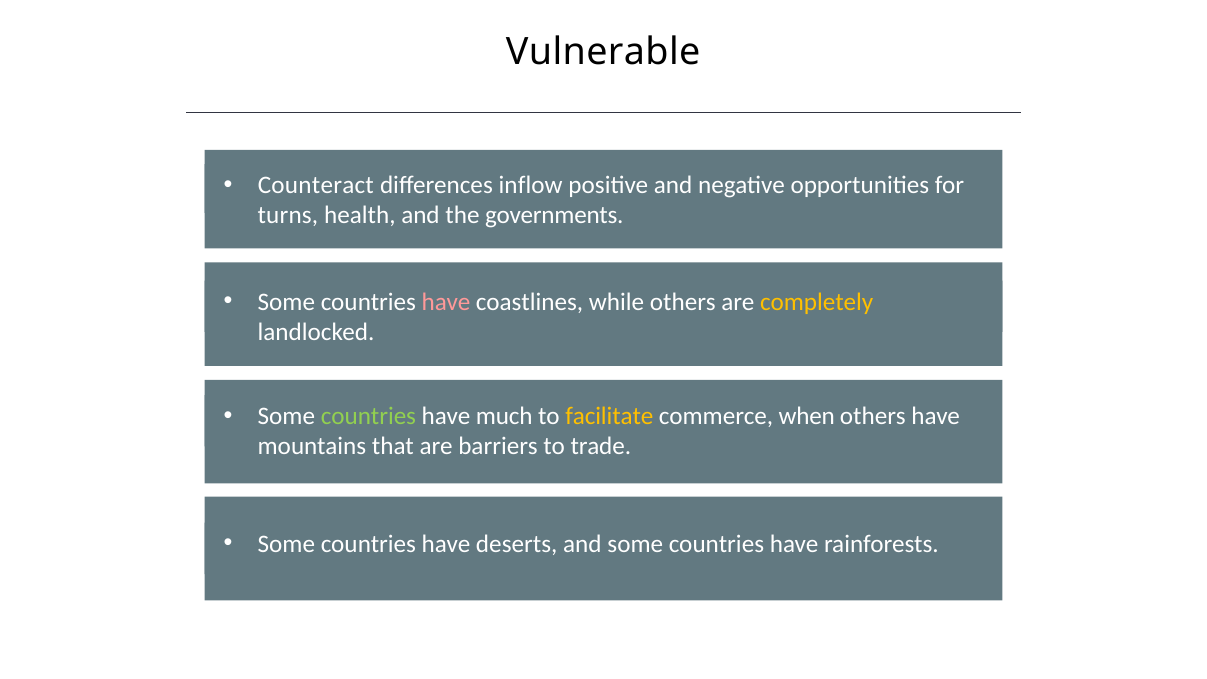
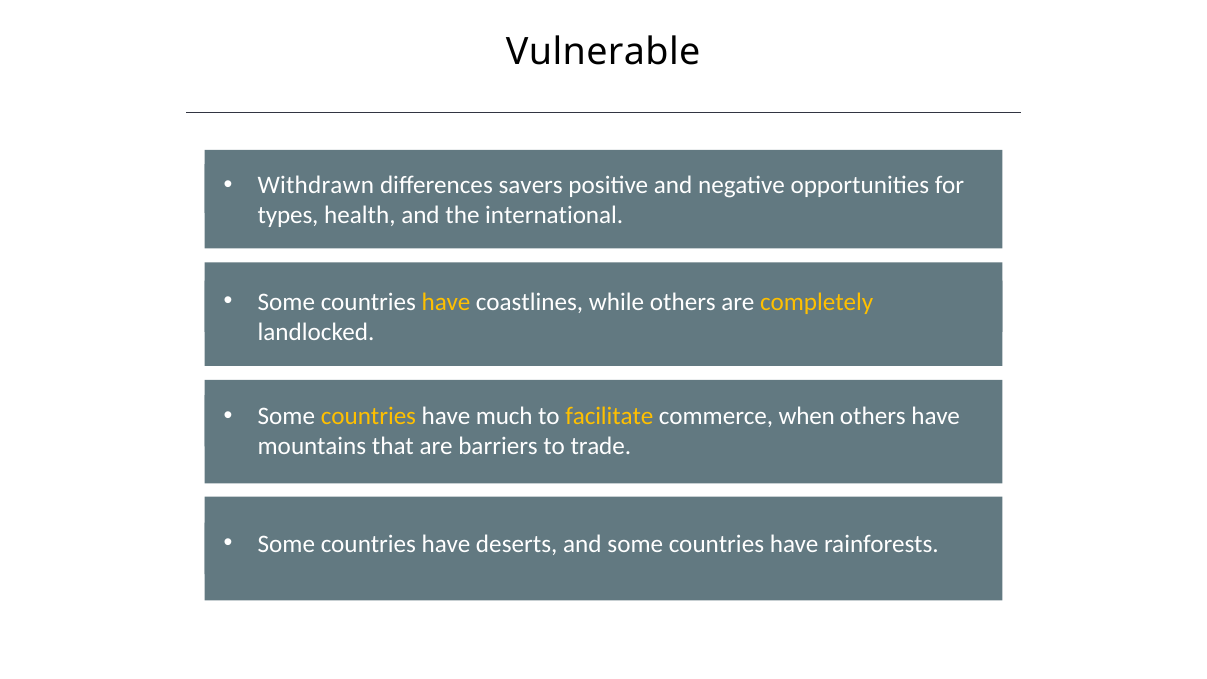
Counteract: Counteract -> Withdrawn
inflow: inflow -> savers
turns at (288, 216): turns -> types
governments: governments -> international
have at (446, 302) colour: pink -> yellow
countries at (368, 416) colour: light green -> yellow
